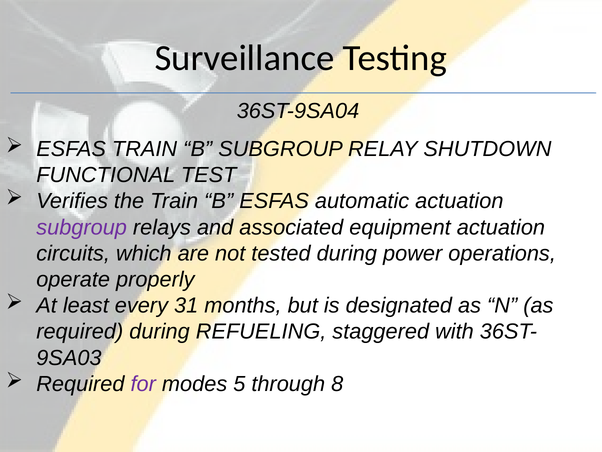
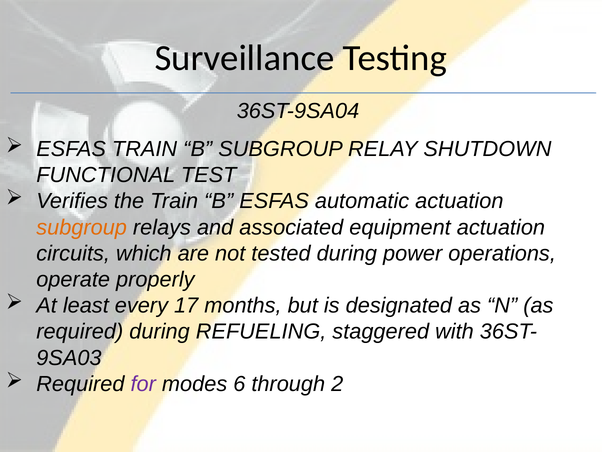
subgroup at (82, 227) colour: purple -> orange
31: 31 -> 17
5: 5 -> 6
8: 8 -> 2
